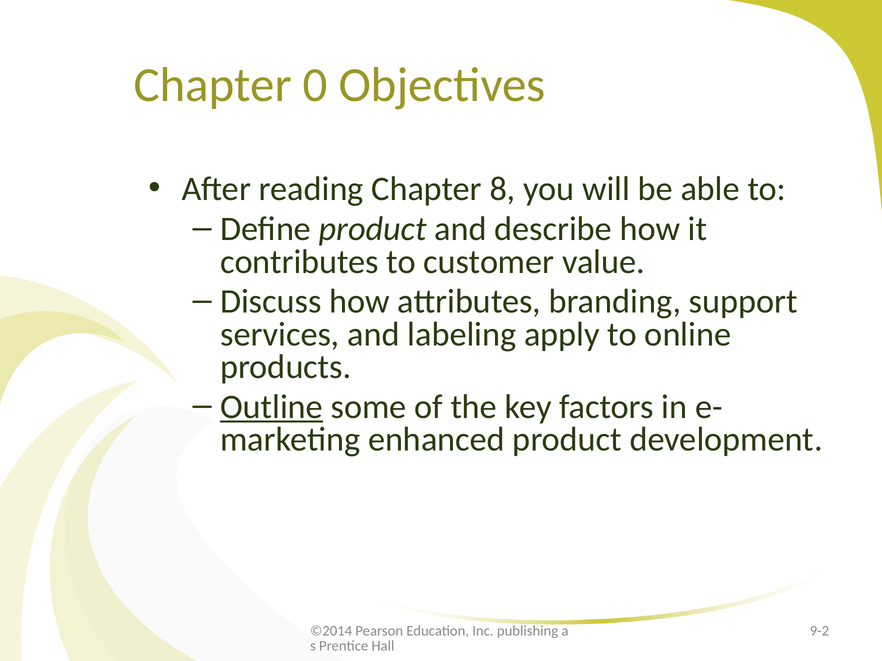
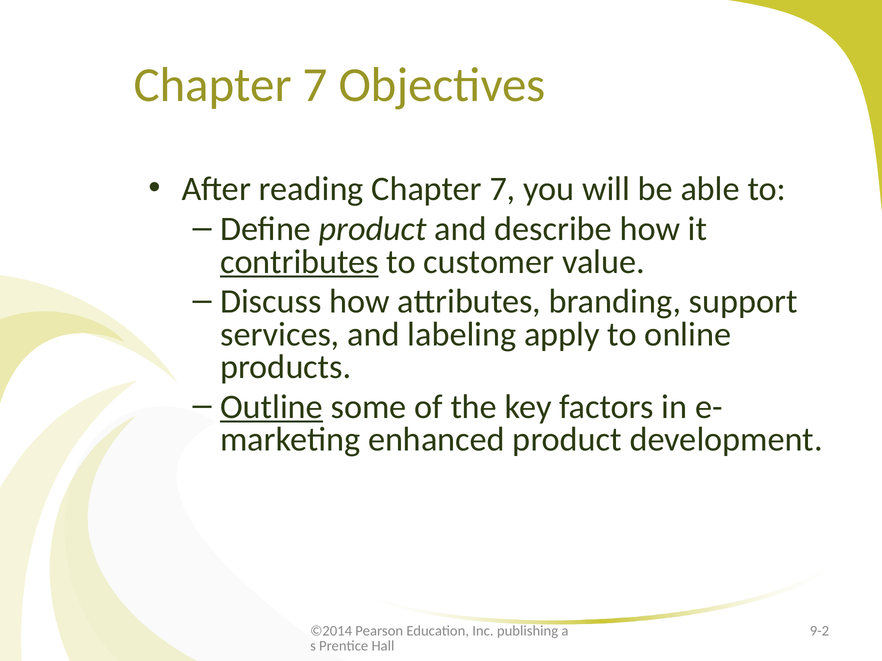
0 at (315, 85): 0 -> 7
reading Chapter 8: 8 -> 7
contributes underline: none -> present
